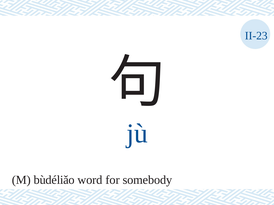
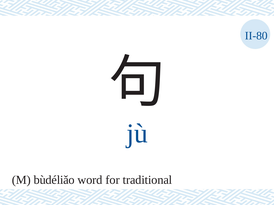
II-23: II-23 -> II-80
somebody: somebody -> traditional
